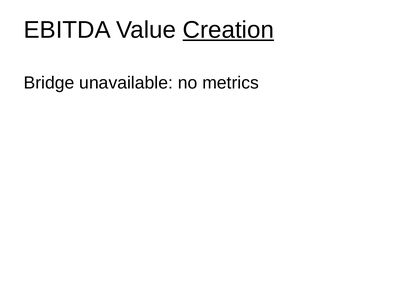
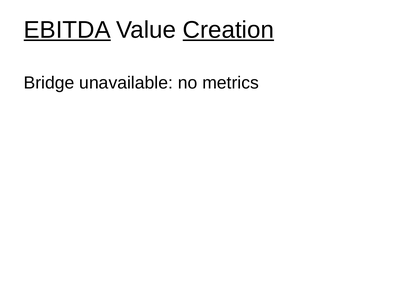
EBITDA underline: none -> present
